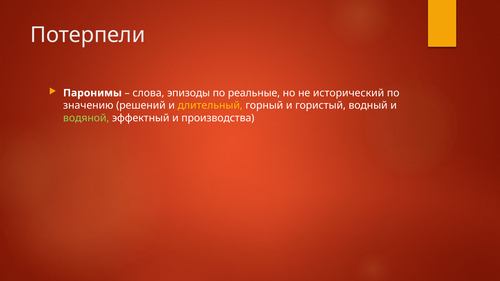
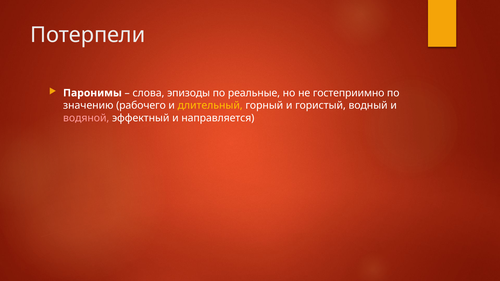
исторический: исторический -> гостеприимно
решений: решений -> рабочего
водяной colour: light green -> pink
производства: производства -> направляется
